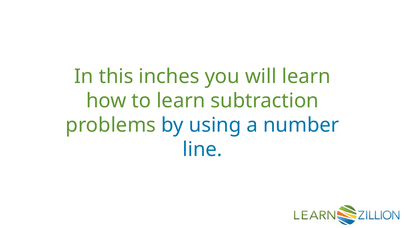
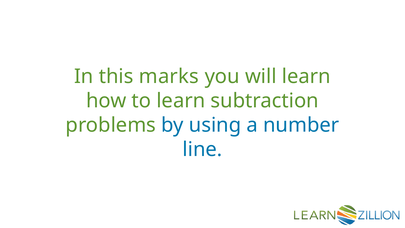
inches: inches -> marks
